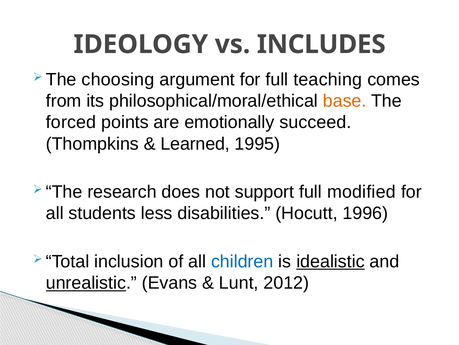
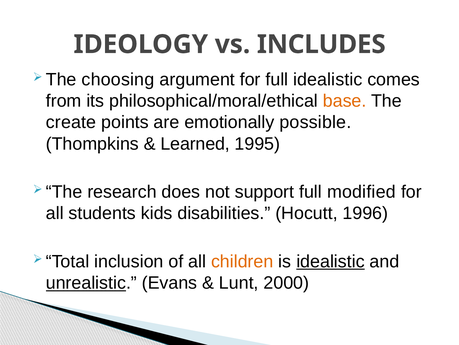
full teaching: teaching -> idealistic
forced: forced -> create
succeed: succeed -> possible
less: less -> kids
children colour: blue -> orange
2012: 2012 -> 2000
